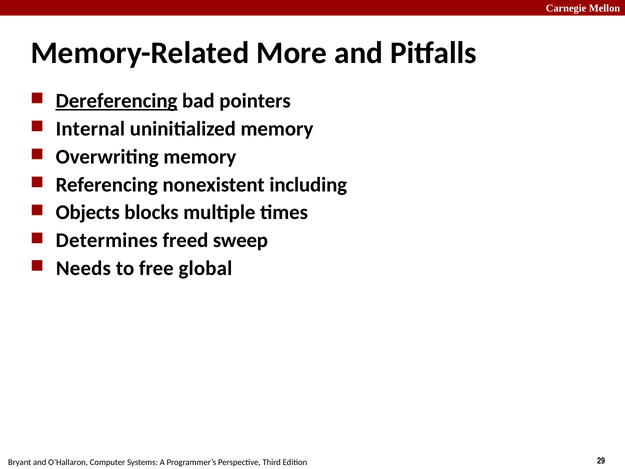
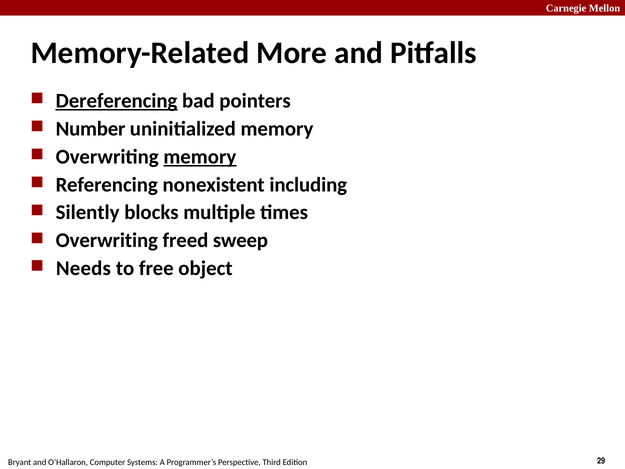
Internal: Internal -> Number
memory at (200, 157) underline: none -> present
Objects: Objects -> Silently
Determines at (107, 240): Determines -> Overwriting
global: global -> object
